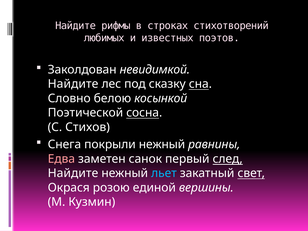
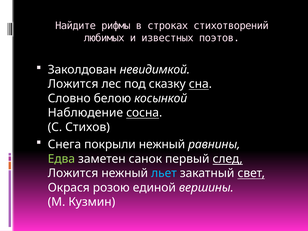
Найдите at (73, 84): Найдите -> Ложится
Поэтической: Поэтической -> Наблюдение
Едва colour: pink -> light green
Найдите at (73, 173): Найдите -> Ложится
